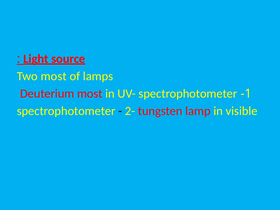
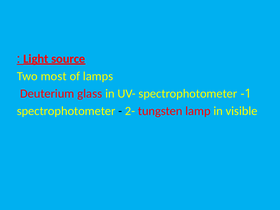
Deuterium most: most -> glass
